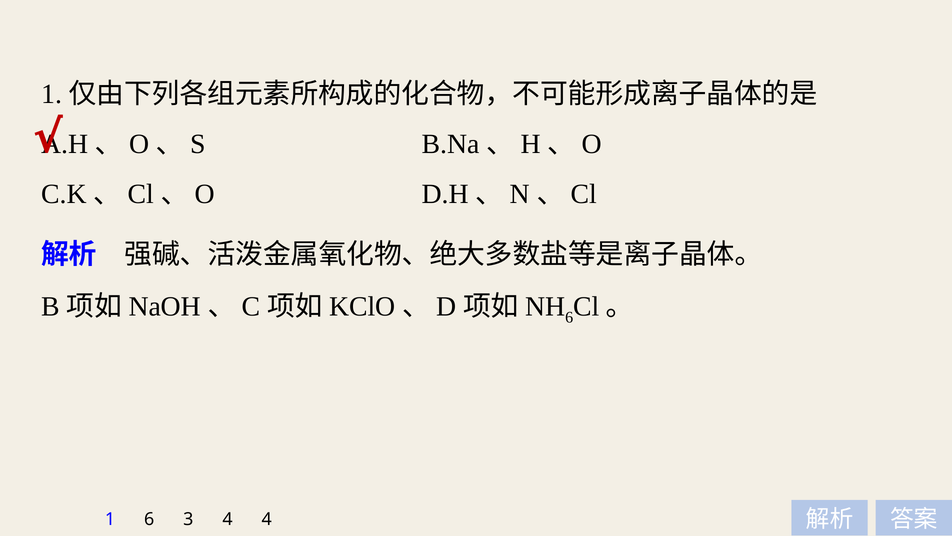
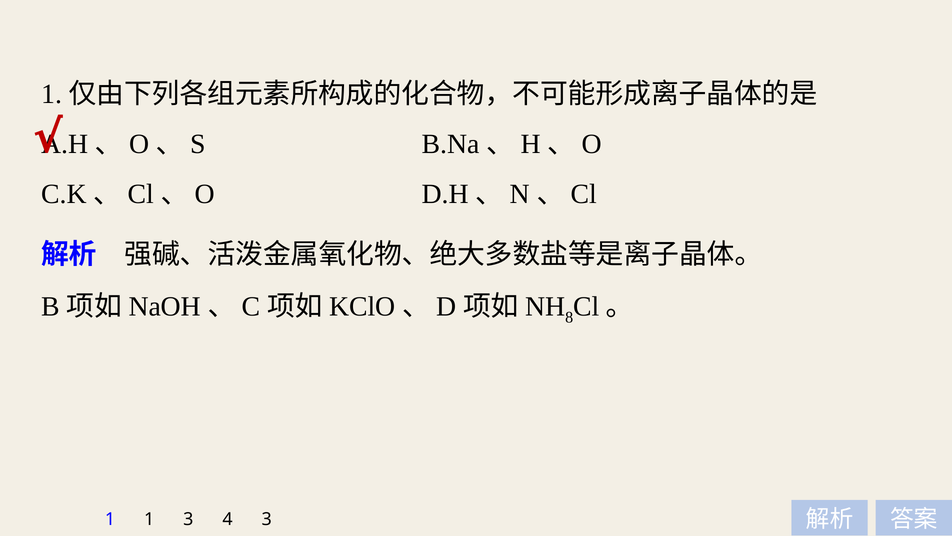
6 at (569, 317): 6 -> 8
1 6: 6 -> 1
4 4: 4 -> 3
